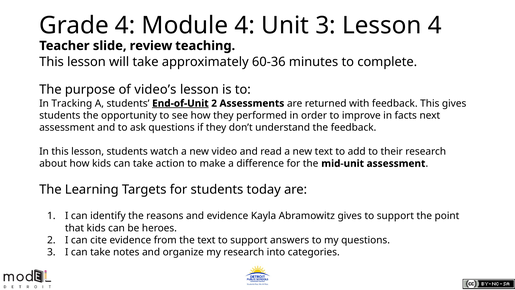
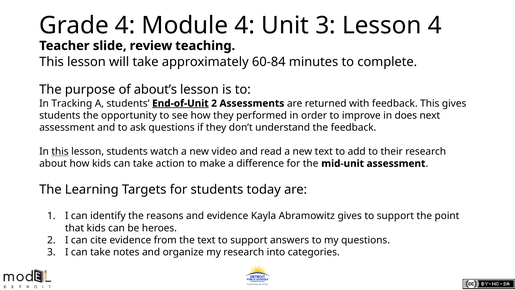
60-36: 60-36 -> 60-84
video’s: video’s -> about’s
facts: facts -> does
this at (60, 151) underline: none -> present
